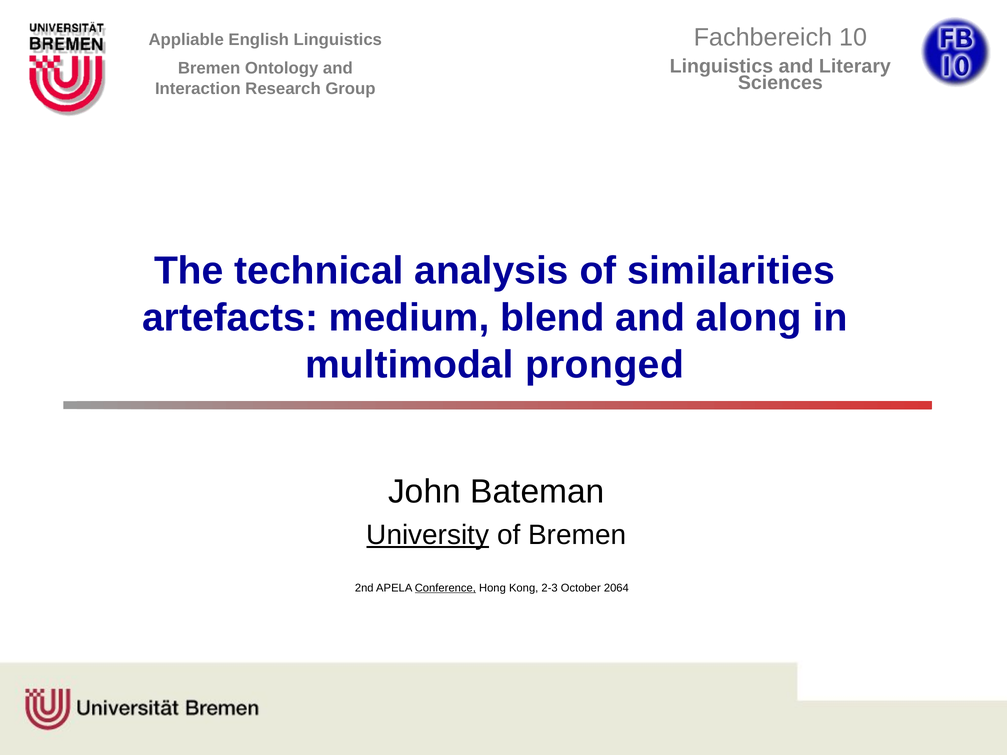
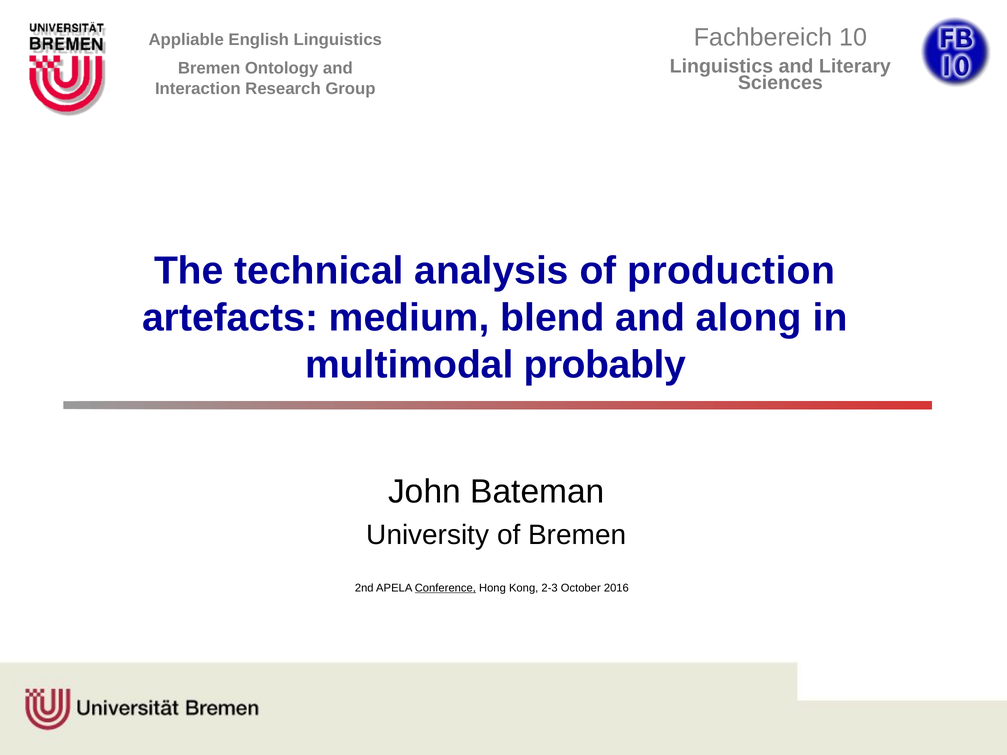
similarities: similarities -> production
pronged: pronged -> probably
University underline: present -> none
2064: 2064 -> 2016
